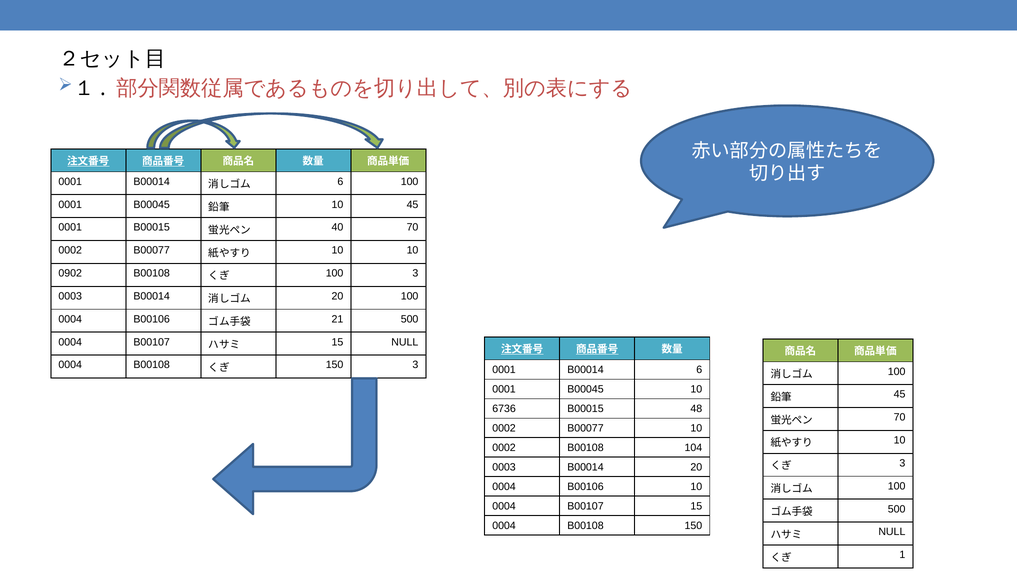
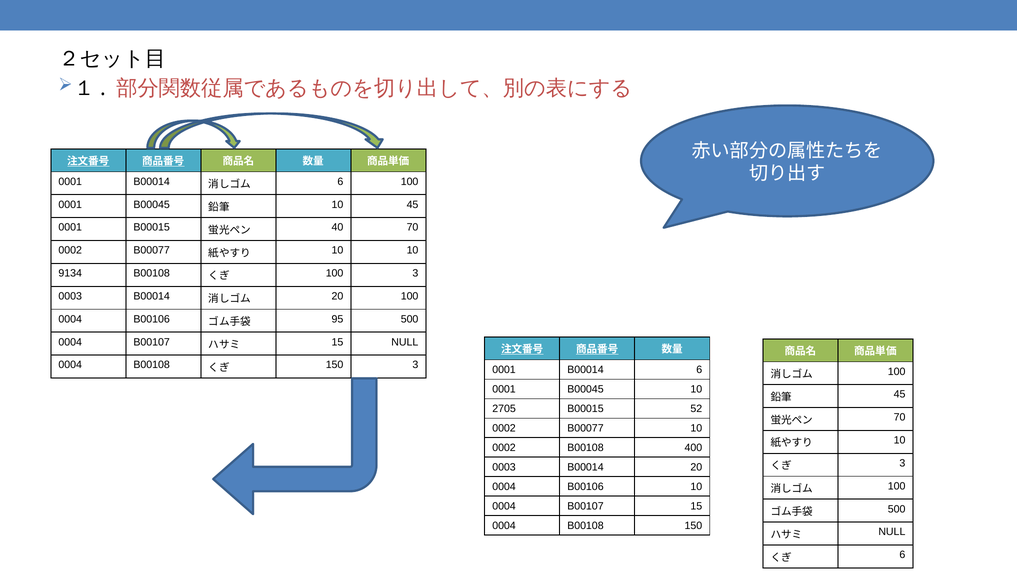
0902: 0902 -> 9134
21: 21 -> 95
6736: 6736 -> 2705
48: 48 -> 52
104: 104 -> 400
1 at (902, 555): 1 -> 6
